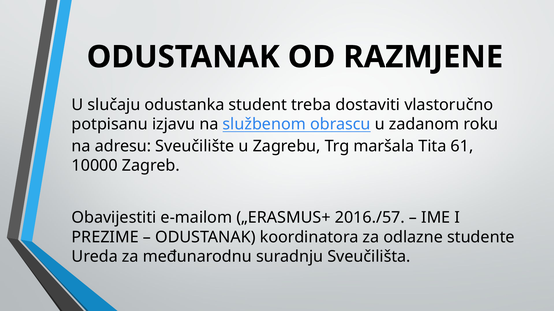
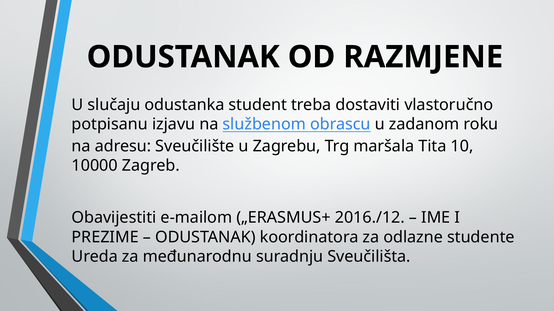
61: 61 -> 10
2016./57: 2016./57 -> 2016./12
